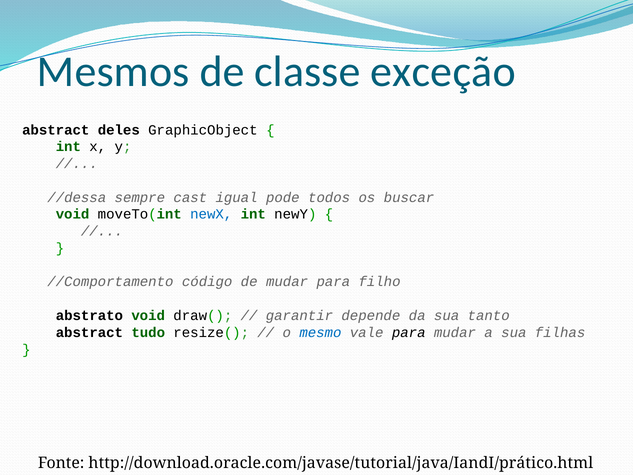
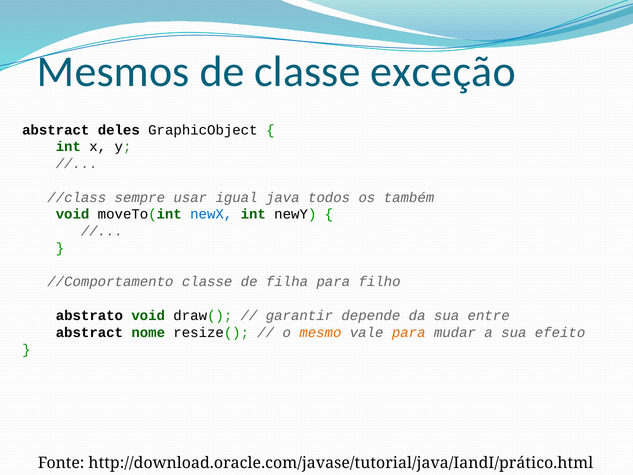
//dessa: //dessa -> //class
cast: cast -> usar
pode: pode -> java
buscar: buscar -> também
//Comportamento código: código -> classe
de mudar: mudar -> filha
tanto: tanto -> entre
tudo: tudo -> nome
mesmo colour: blue -> orange
para at (409, 332) colour: black -> orange
filhas: filhas -> efeito
